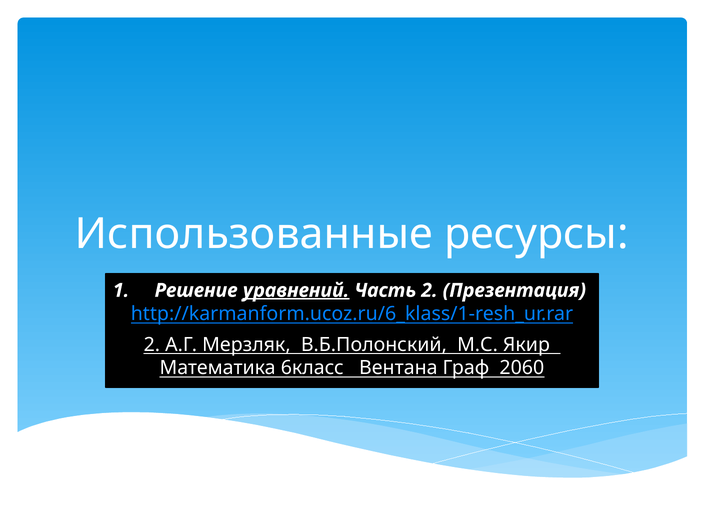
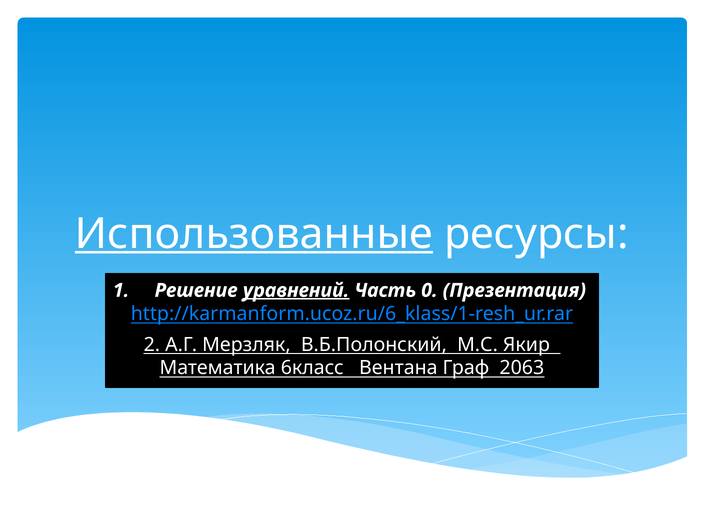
Использованные underline: none -> present
Часть 2: 2 -> 0
2060: 2060 -> 2063
